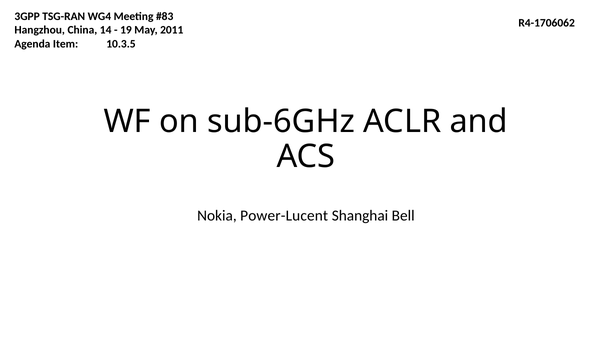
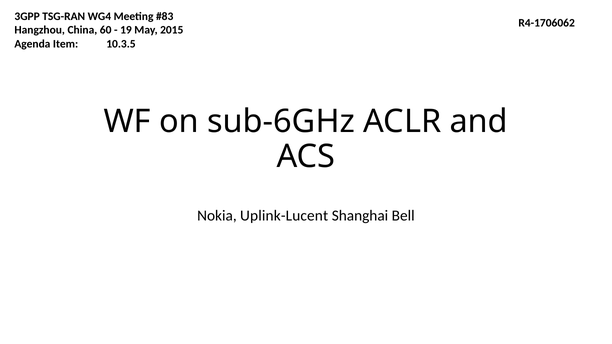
14: 14 -> 60
2011: 2011 -> 2015
Power-Lucent: Power-Lucent -> Uplink-Lucent
